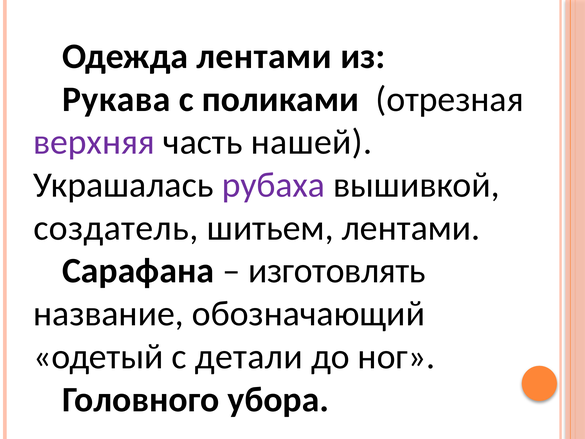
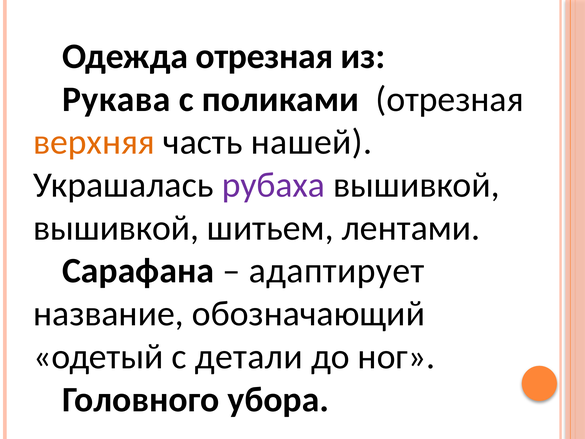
Одежда лентами: лентами -> отрезная
верхняя colour: purple -> orange
создатель at (116, 228): создатель -> вышивкой
изготовлять: изготовлять -> адаптирует
